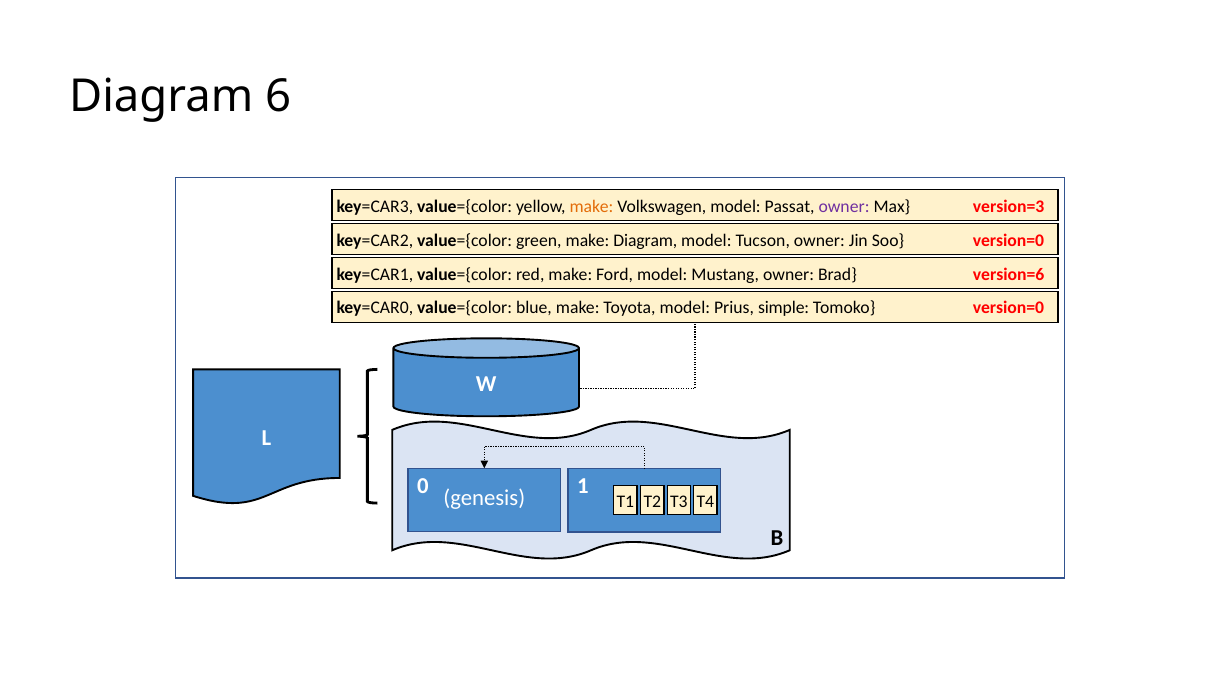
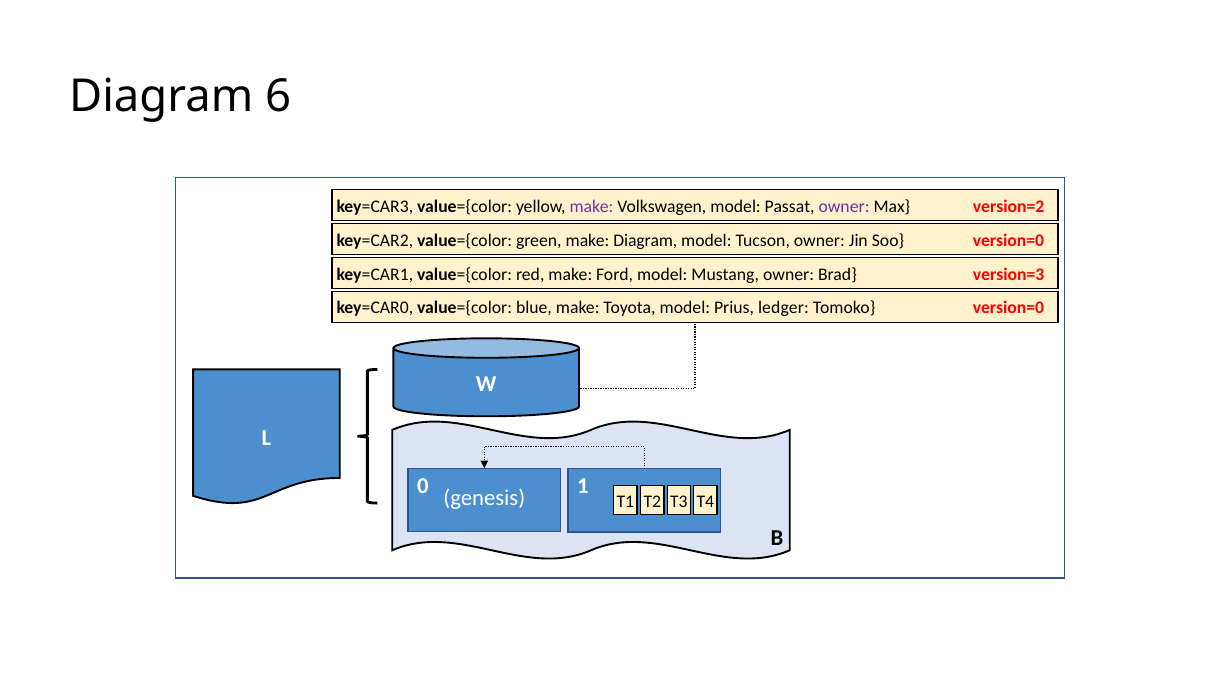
make at (591, 206) colour: orange -> purple
version=3: version=3 -> version=2
version=6: version=6 -> version=3
simple: simple -> ledger
